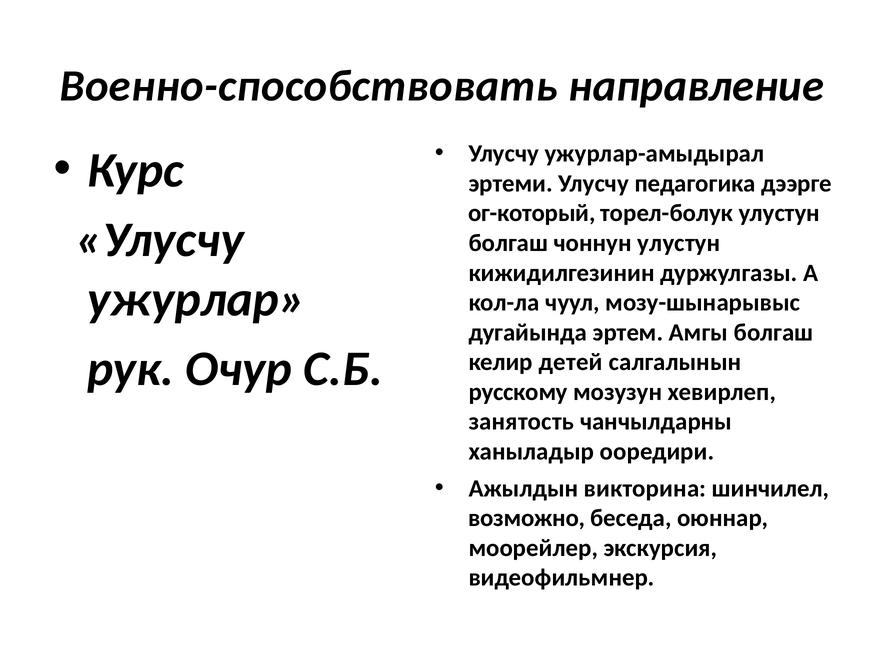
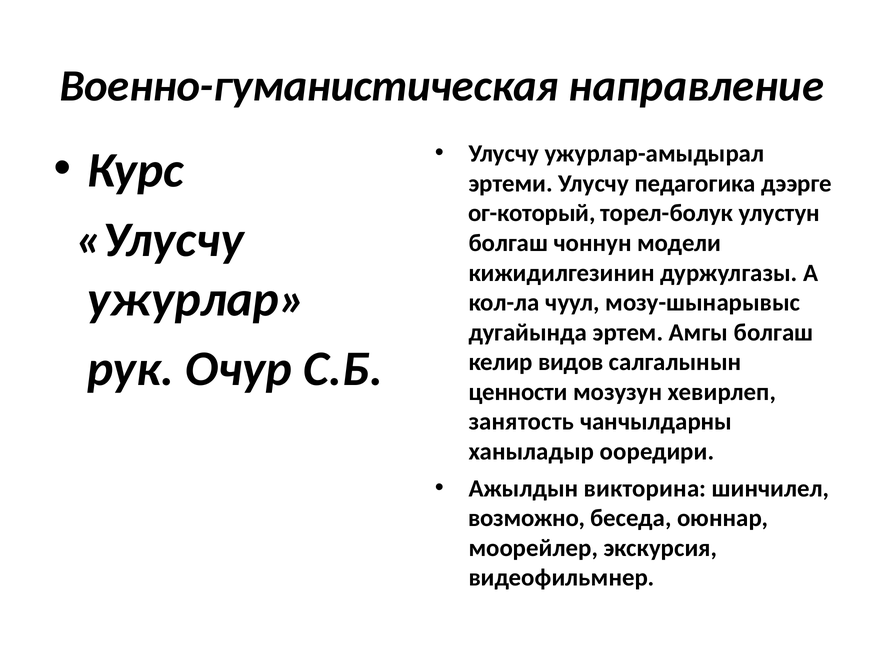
Военно-способствовать: Военно-способствовать -> Военно-гуманистическая
чоннун улустун: улустун -> модели
детей: детей -> видов
русскому: русскому -> ценности
